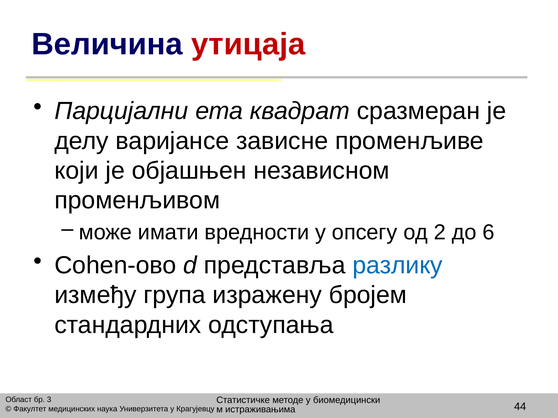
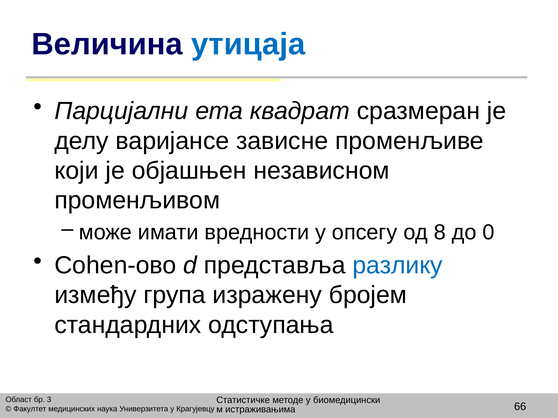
утицаја colour: red -> blue
2: 2 -> 8
6: 6 -> 0
44: 44 -> 66
